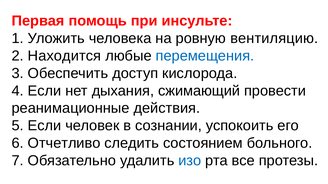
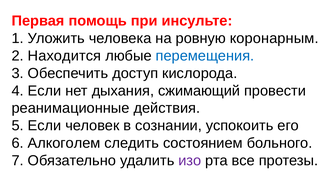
вентиляцию: вентиляцию -> коронарным
Отчетливо: Отчетливо -> Алкоголем
изо colour: blue -> purple
